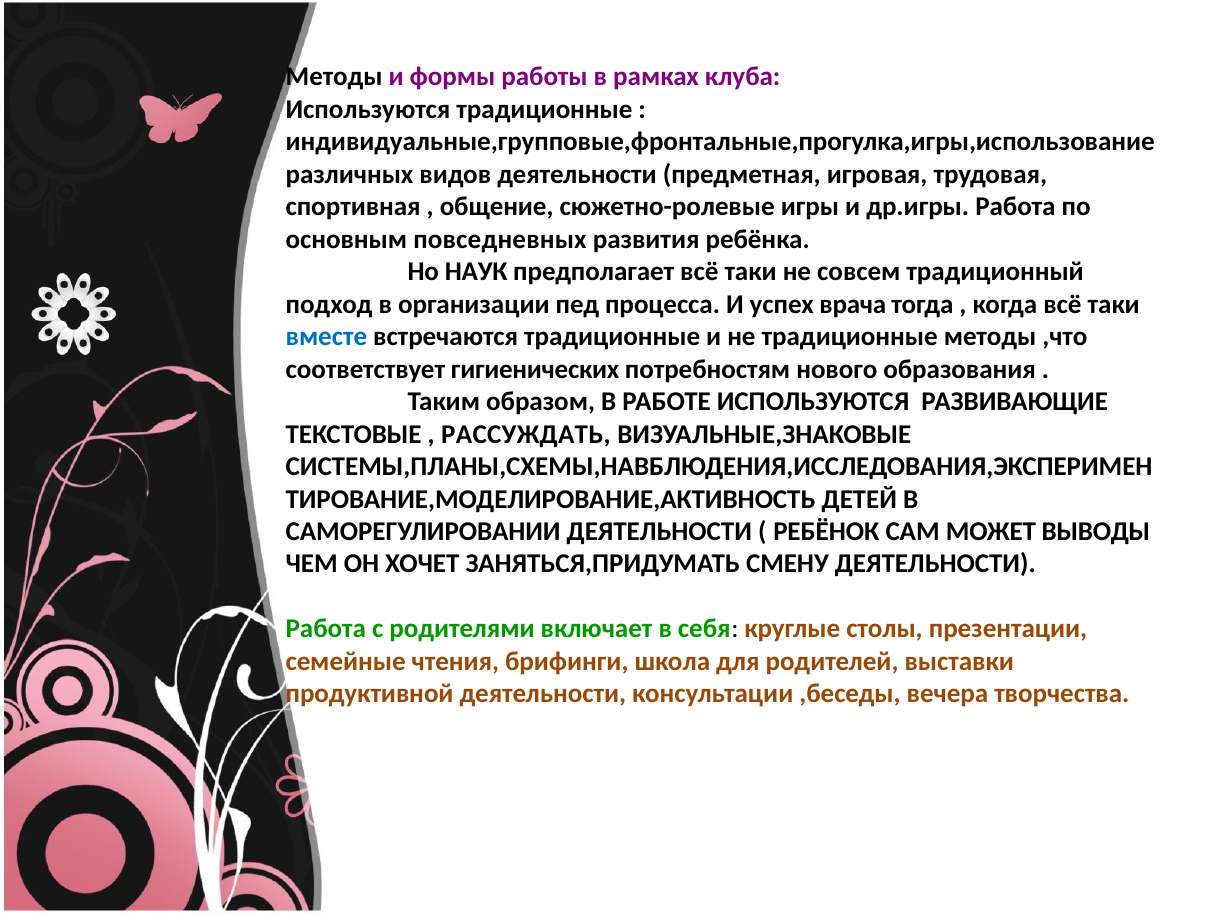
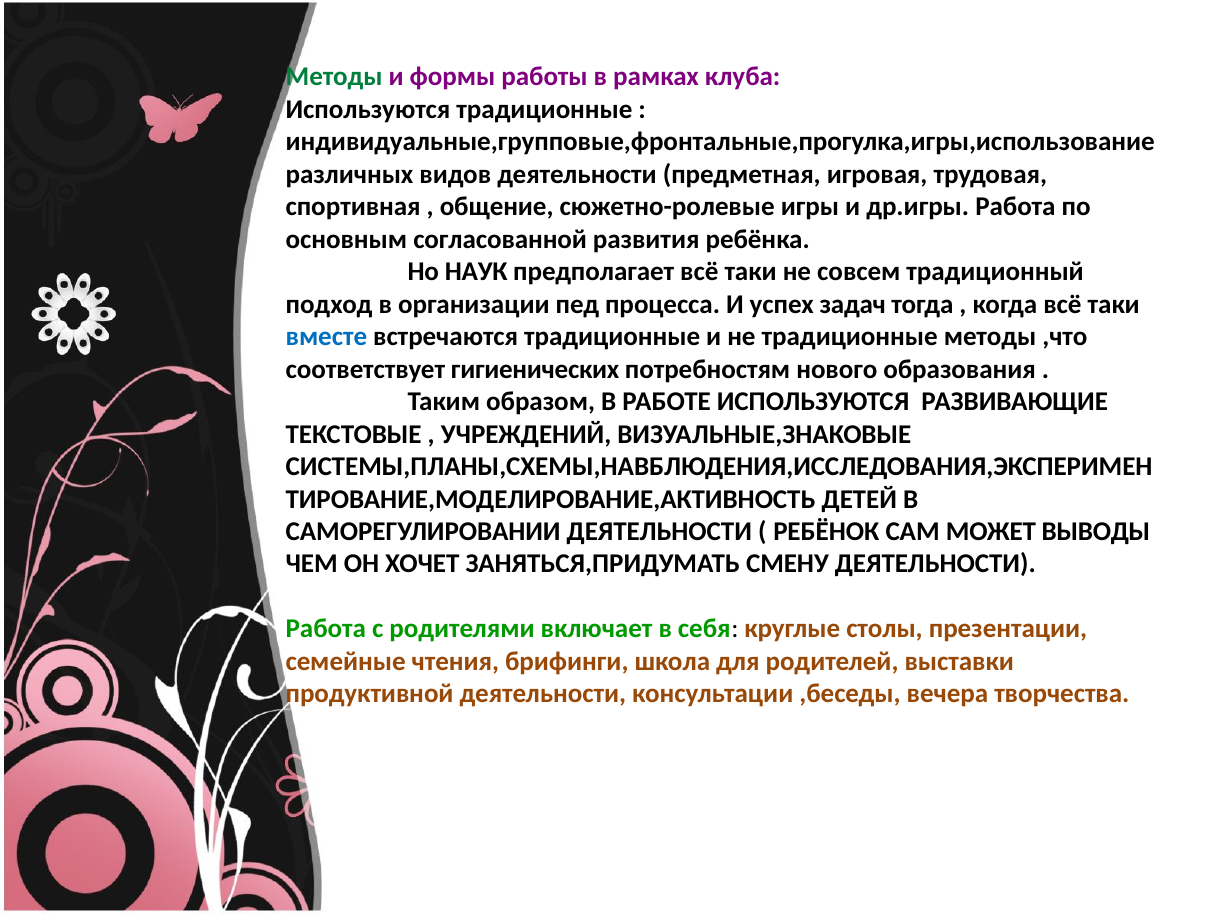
Методы at (334, 77) colour: black -> green
повседневных: повседневных -> согласованной
врача: врача -> задач
РАССУЖДАТЬ: РАССУЖДАТЬ -> УЧРЕЖДЕНИЙ
